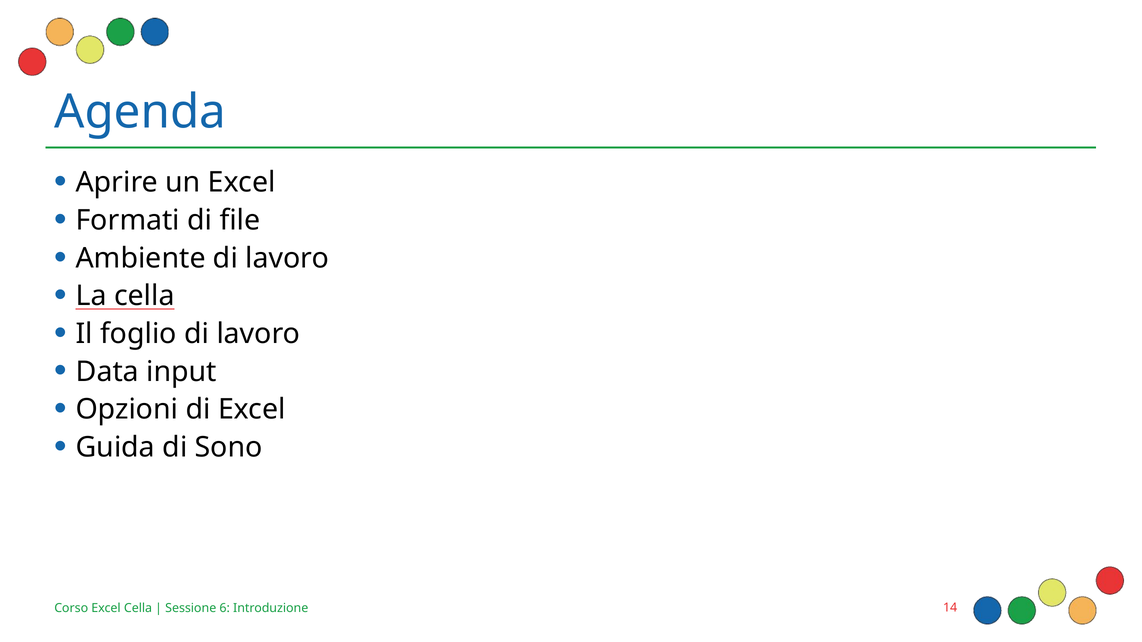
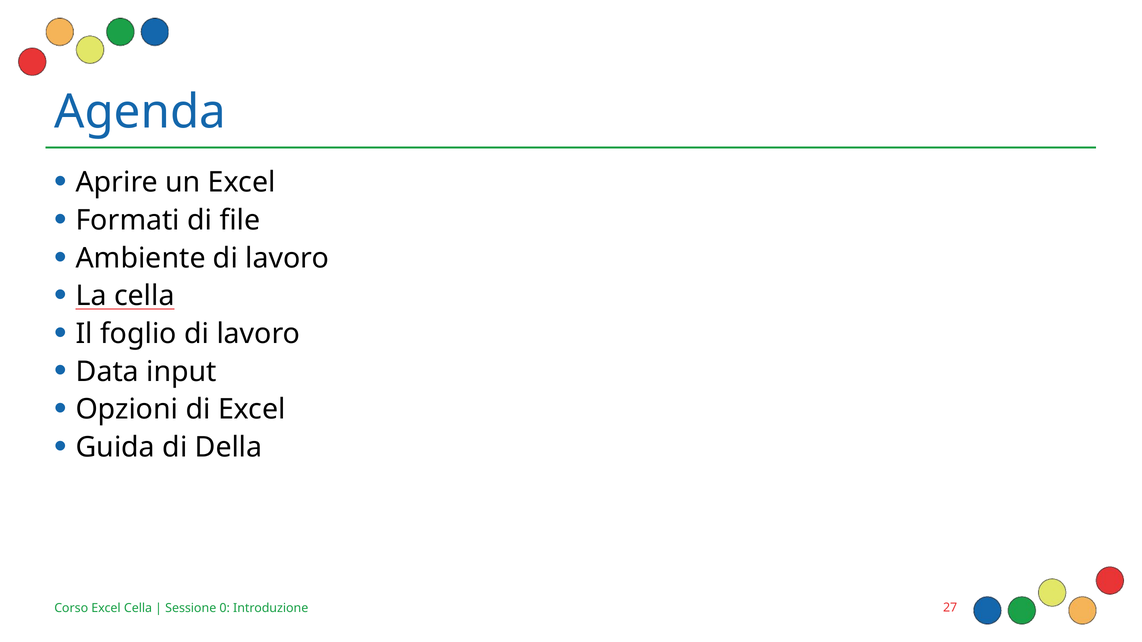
Sono: Sono -> Della
6: 6 -> 0
14: 14 -> 27
